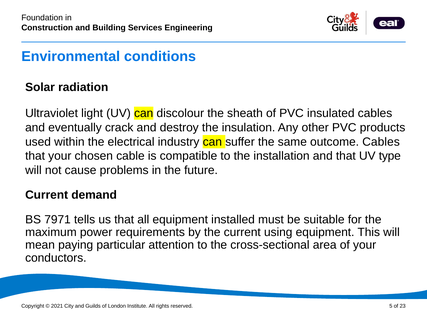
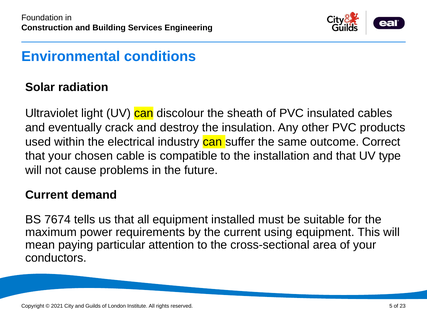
outcome Cables: Cables -> Correct
7971: 7971 -> 7674
